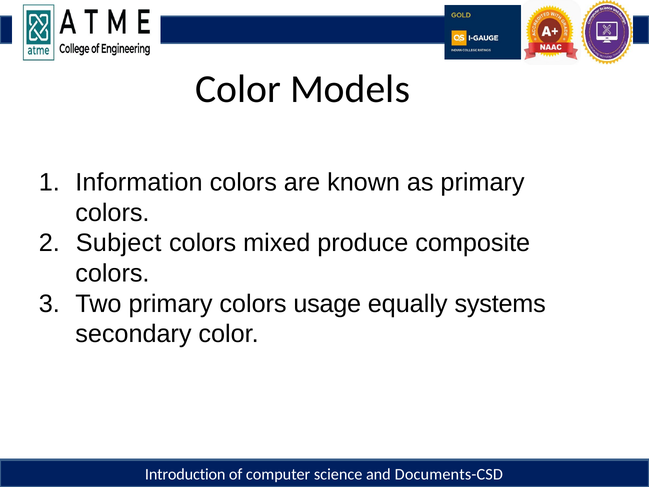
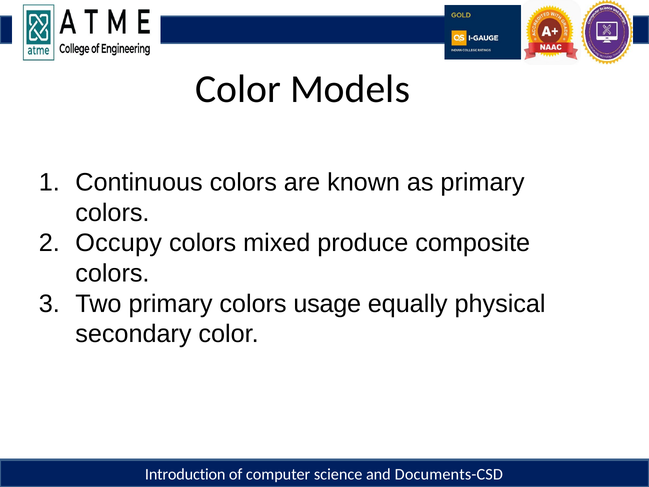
Information: Information -> Continuous
Subject: Subject -> Occupy
systems: systems -> physical
